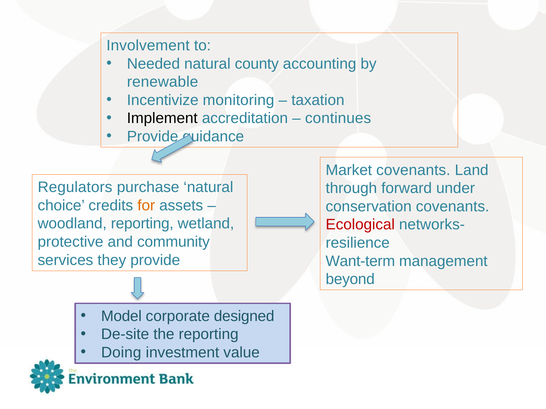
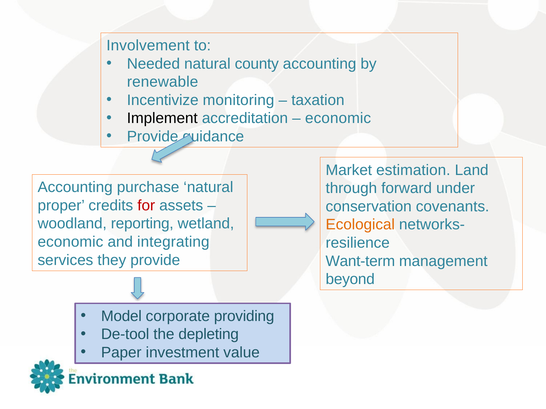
continues at (338, 118): continues -> economic
Market covenants: covenants -> estimation
Regulators at (75, 188): Regulators -> Accounting
choice: choice -> proper
for colour: orange -> red
Ecological colour: red -> orange
protective at (70, 242): protective -> economic
community: community -> integrating
designed: designed -> providing
De-site: De-site -> De-tool
the reporting: reporting -> depleting
Doing: Doing -> Paper
